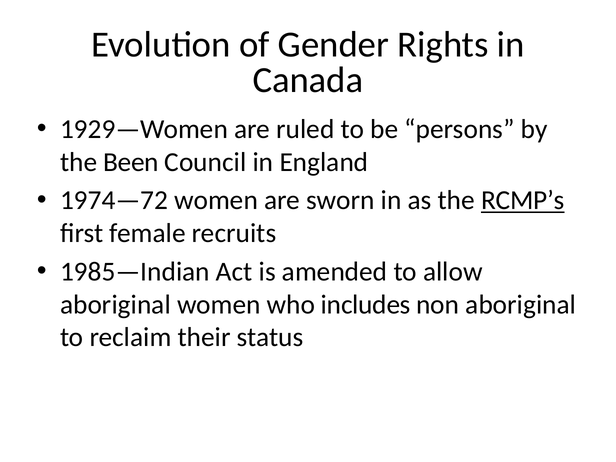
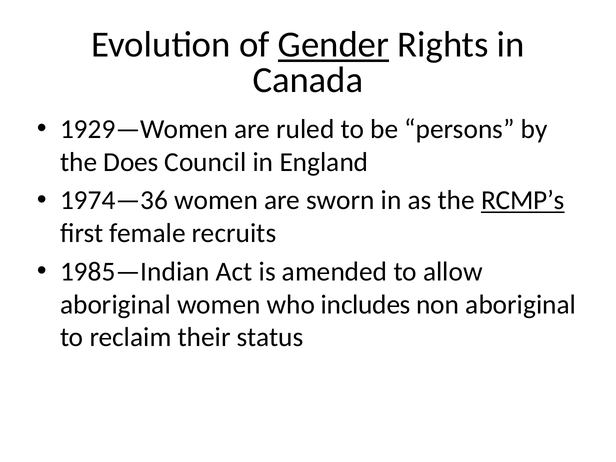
Gender underline: none -> present
Been: Been -> Does
1974—72: 1974—72 -> 1974—36
